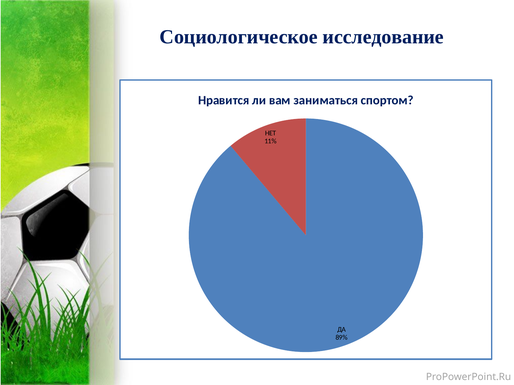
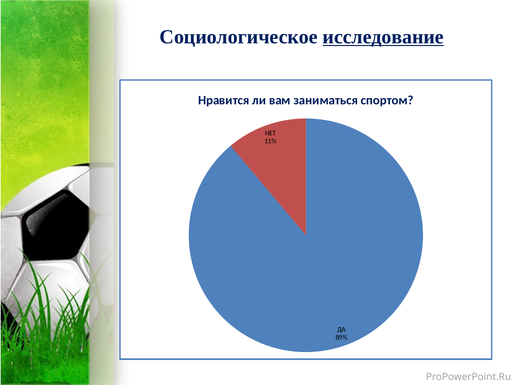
исследование underline: none -> present
